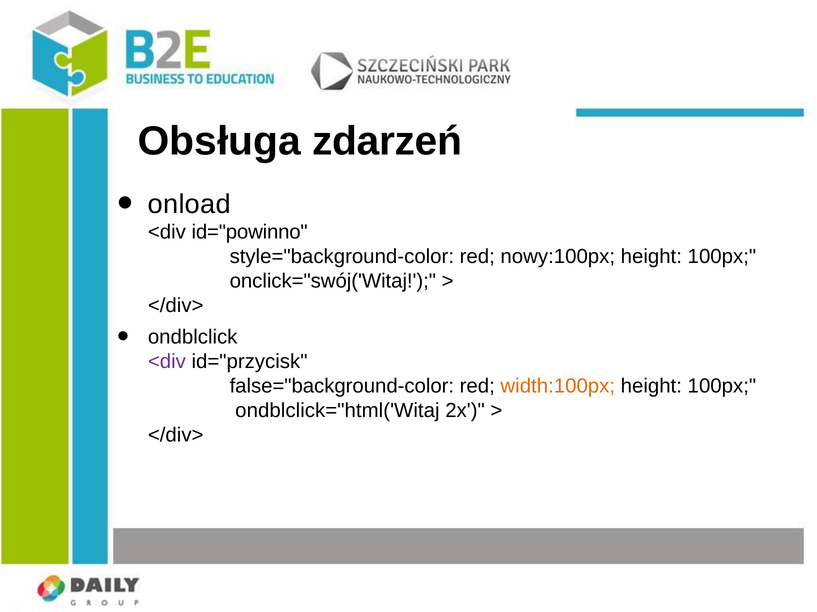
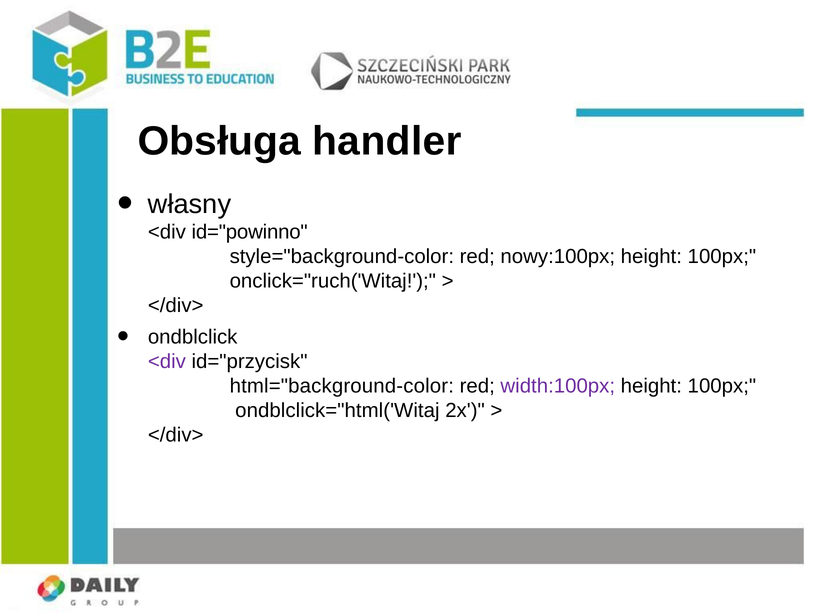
zdarzeń: zdarzeń -> handler
onload: onload -> własny
onclick="swój('Witaj: onclick="swój('Witaj -> onclick="ruch('Witaj
false="background-color: false="background-color -> html="background-color
width:100px colour: orange -> purple
